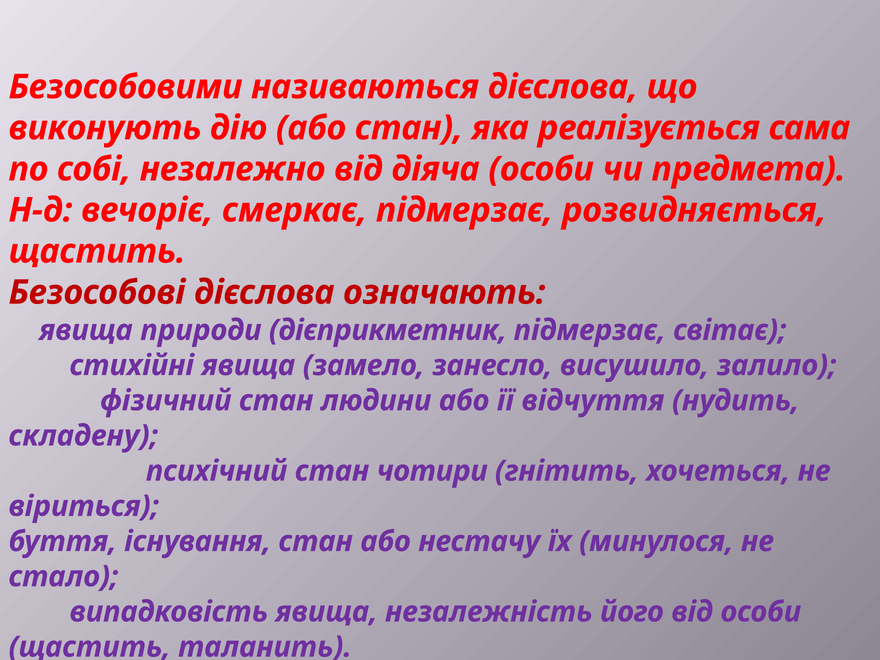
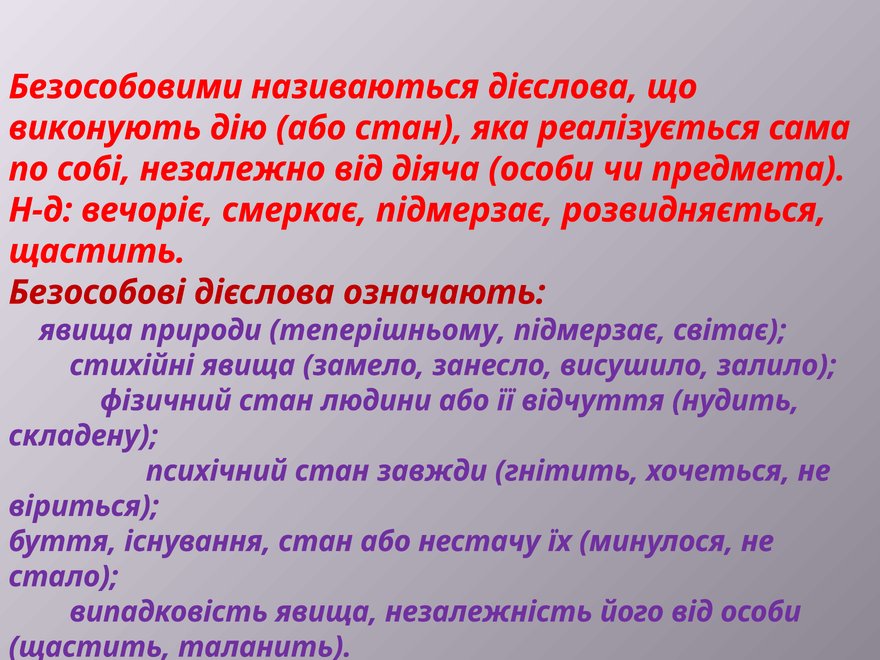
дієприкметник: дієприкметник -> теперішньому
чотири: чотири -> завжди
